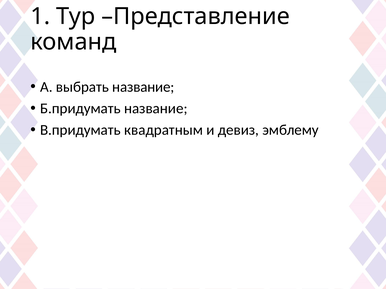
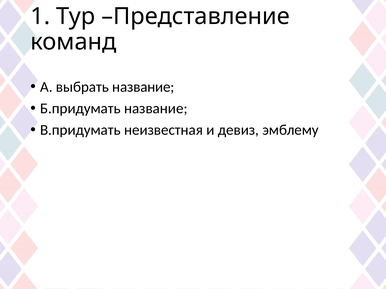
квадратным: квадратным -> неизвестная
